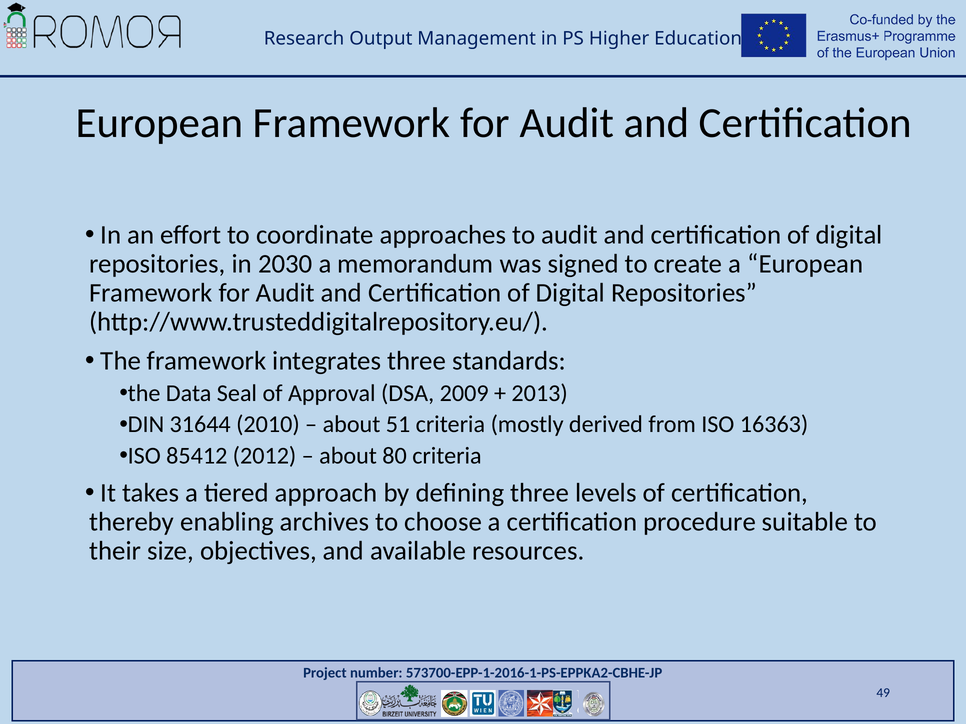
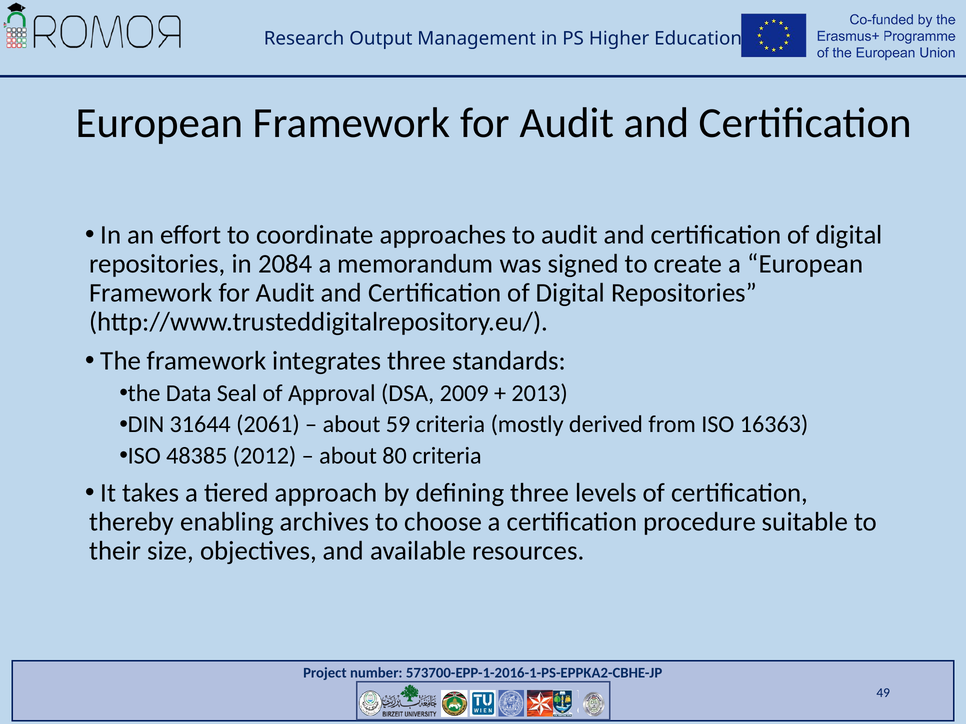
2030: 2030 -> 2084
2010: 2010 -> 2061
51: 51 -> 59
85412: 85412 -> 48385
